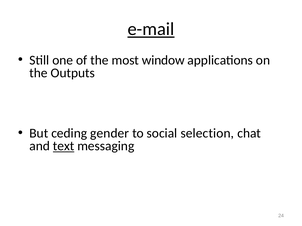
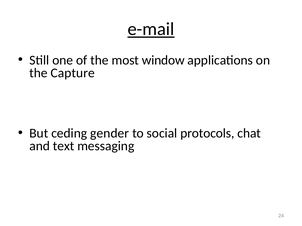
Outputs: Outputs -> Capture
selection: selection -> protocols
text underline: present -> none
